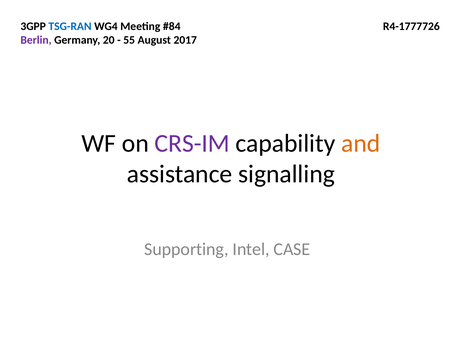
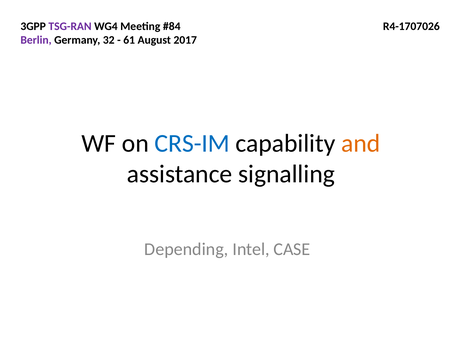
TSG-RAN colour: blue -> purple
R4-1777726: R4-1777726 -> R4-1707026
20: 20 -> 32
55: 55 -> 61
CRS-IM colour: purple -> blue
Supporting: Supporting -> Depending
